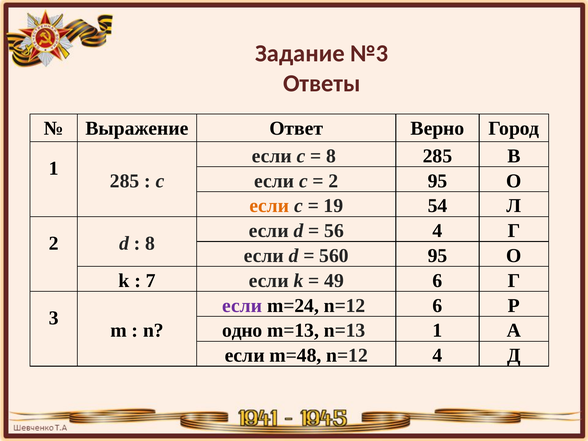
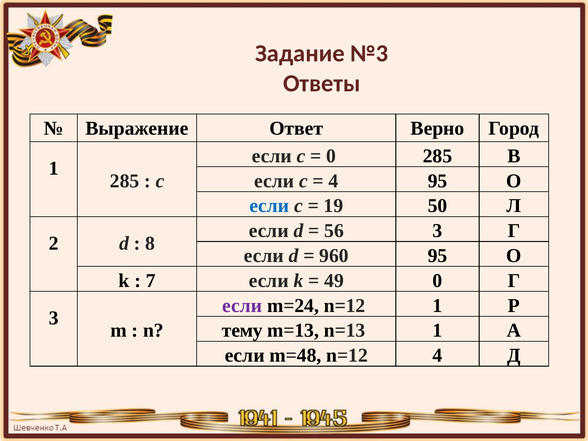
8 at (331, 156): 8 -> 0
2 at (333, 181): 2 -> 4
если at (269, 206) colour: orange -> blue
54: 54 -> 50
56 4: 4 -> 3
560: 560 -> 960
49 6: 6 -> 0
n=12 6: 6 -> 1
одно: одно -> тему
